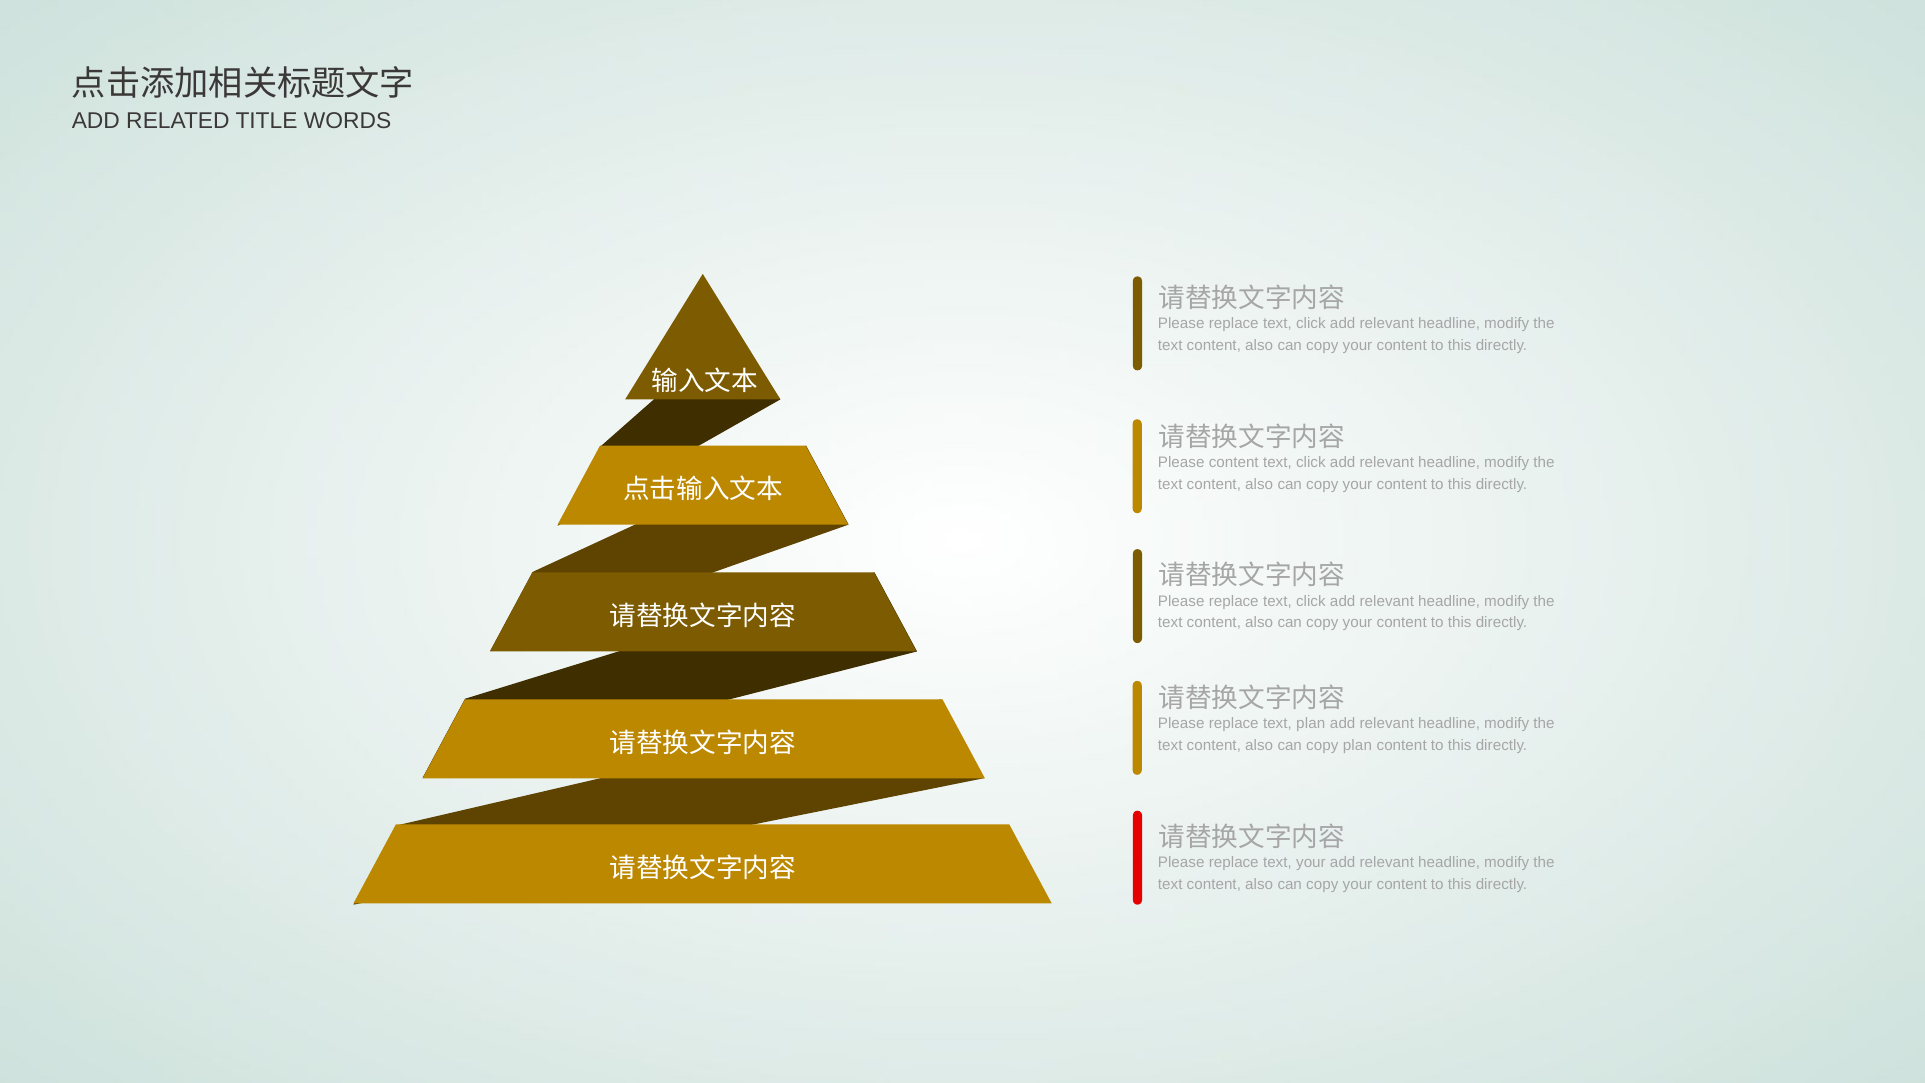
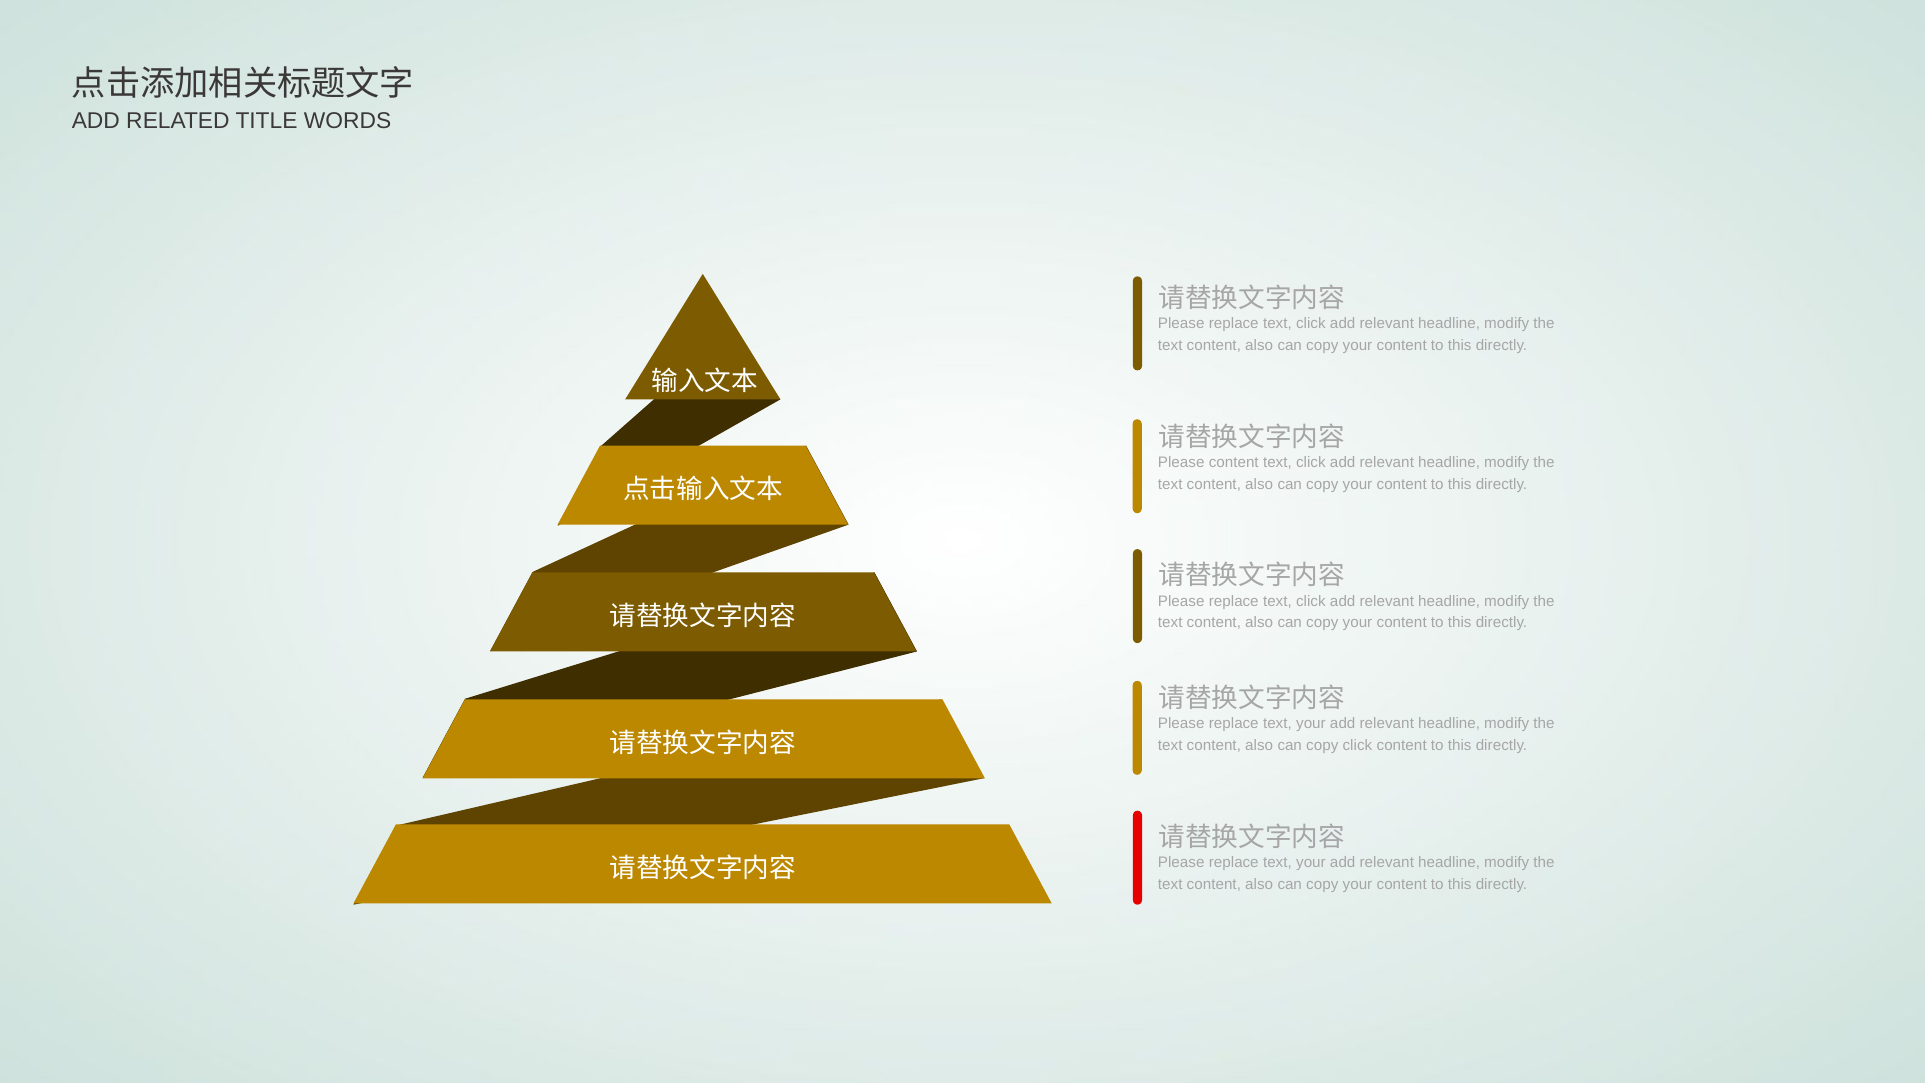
plan at (1311, 724): plan -> your
copy plan: plan -> click
